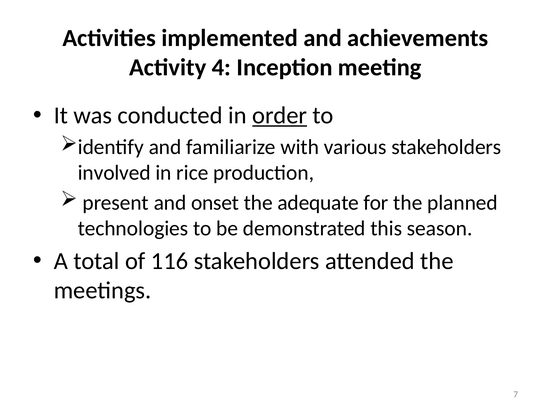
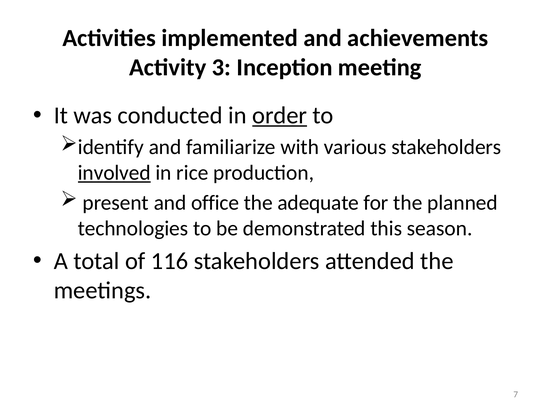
4: 4 -> 3
involved underline: none -> present
onset: onset -> office
